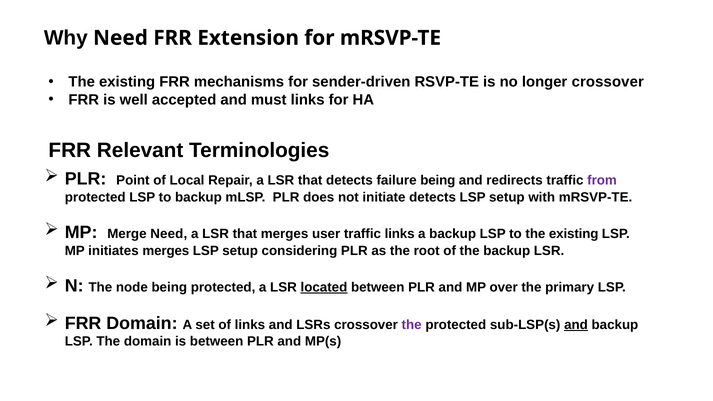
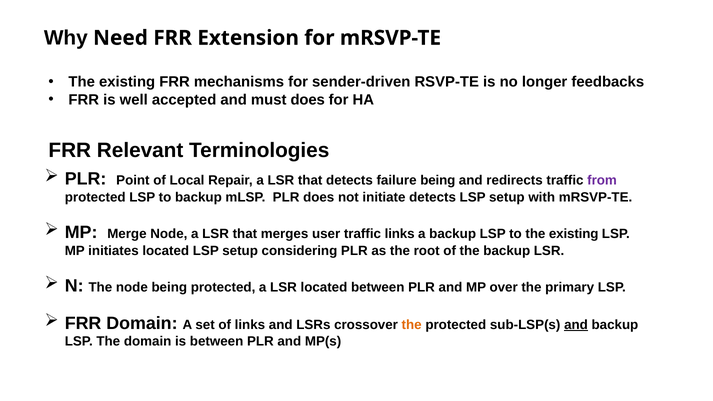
longer crossover: crossover -> feedbacks
must links: links -> does
Merge Need: Need -> Node
initiates merges: merges -> located
located at (324, 287) underline: present -> none
the at (412, 325) colour: purple -> orange
